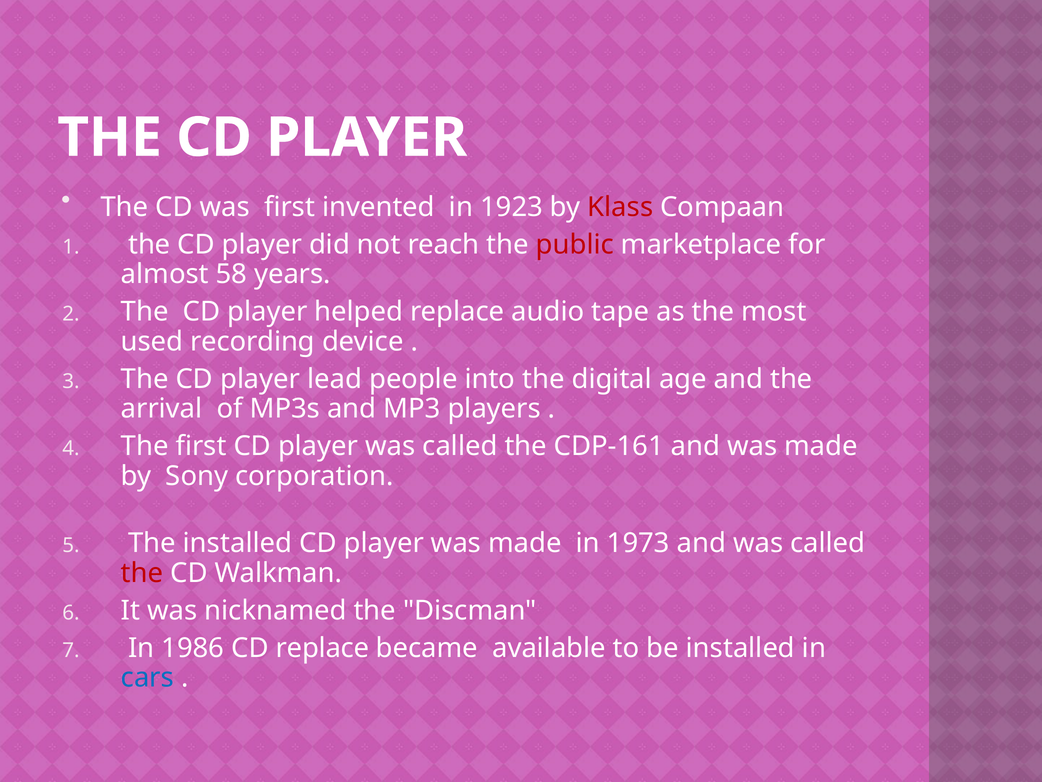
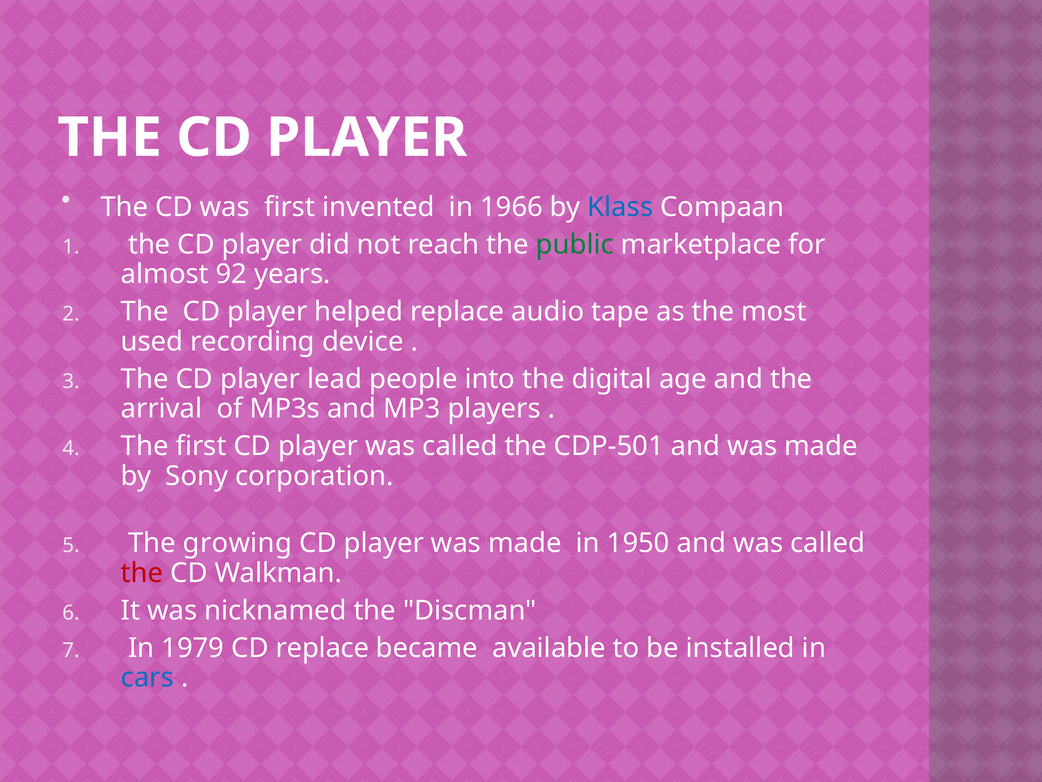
1923: 1923 -> 1966
Klass colour: red -> blue
public colour: red -> green
58: 58 -> 92
CDP-161: CDP-161 -> CDP-501
The installed: installed -> growing
1973: 1973 -> 1950
1986: 1986 -> 1979
